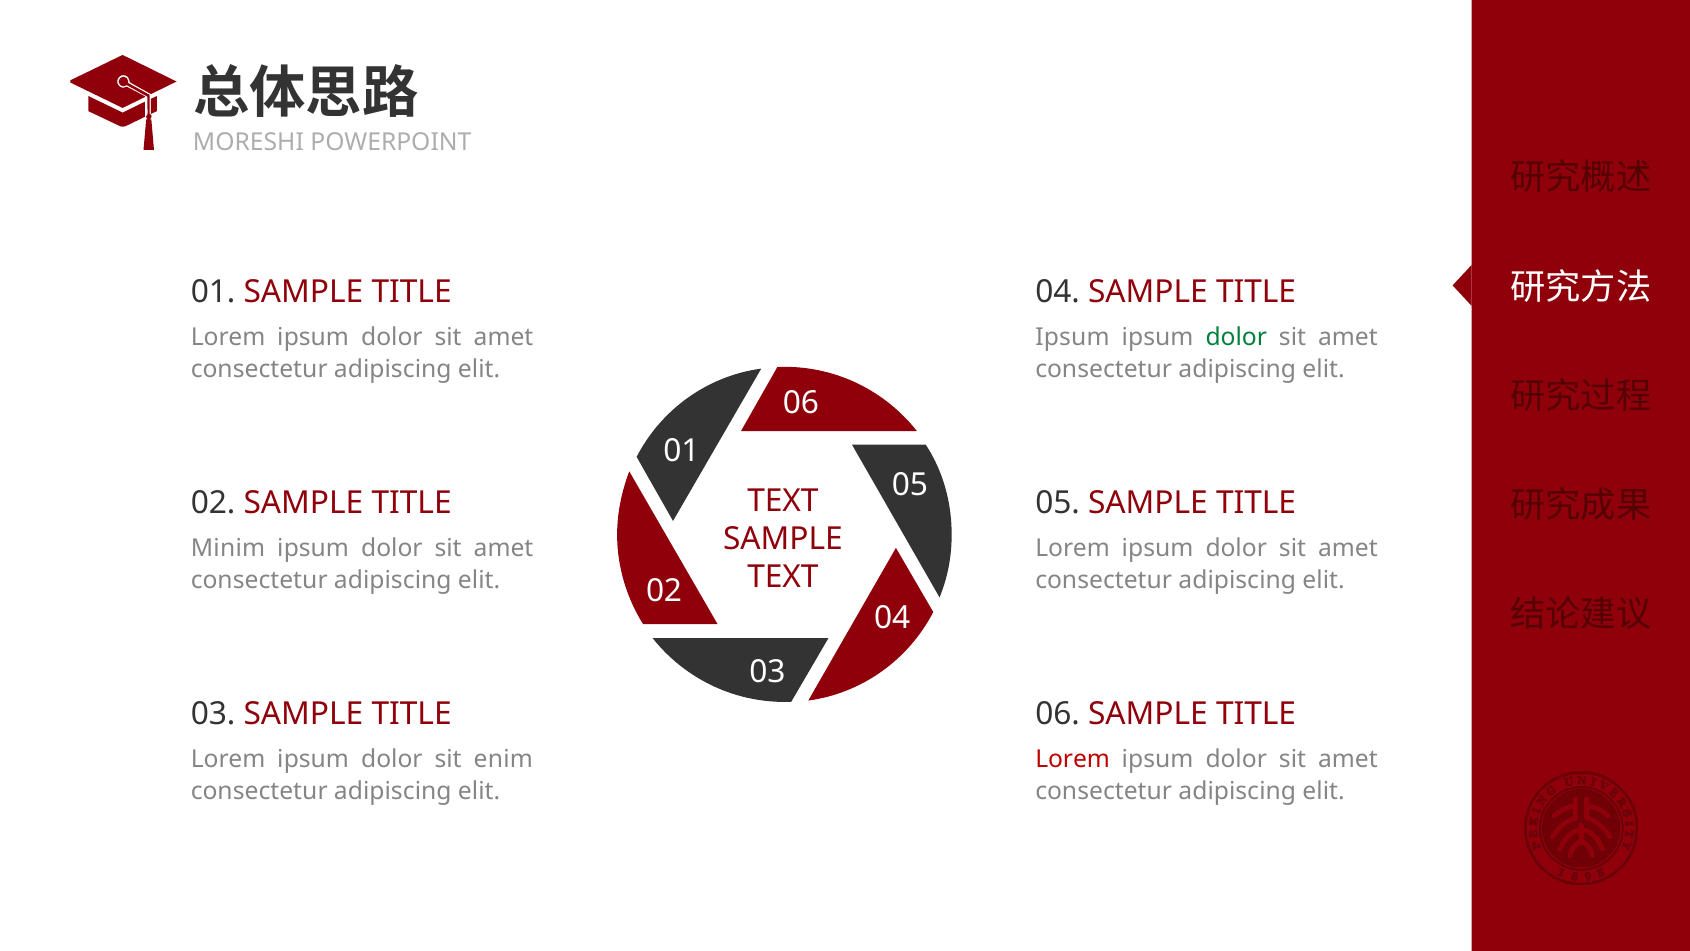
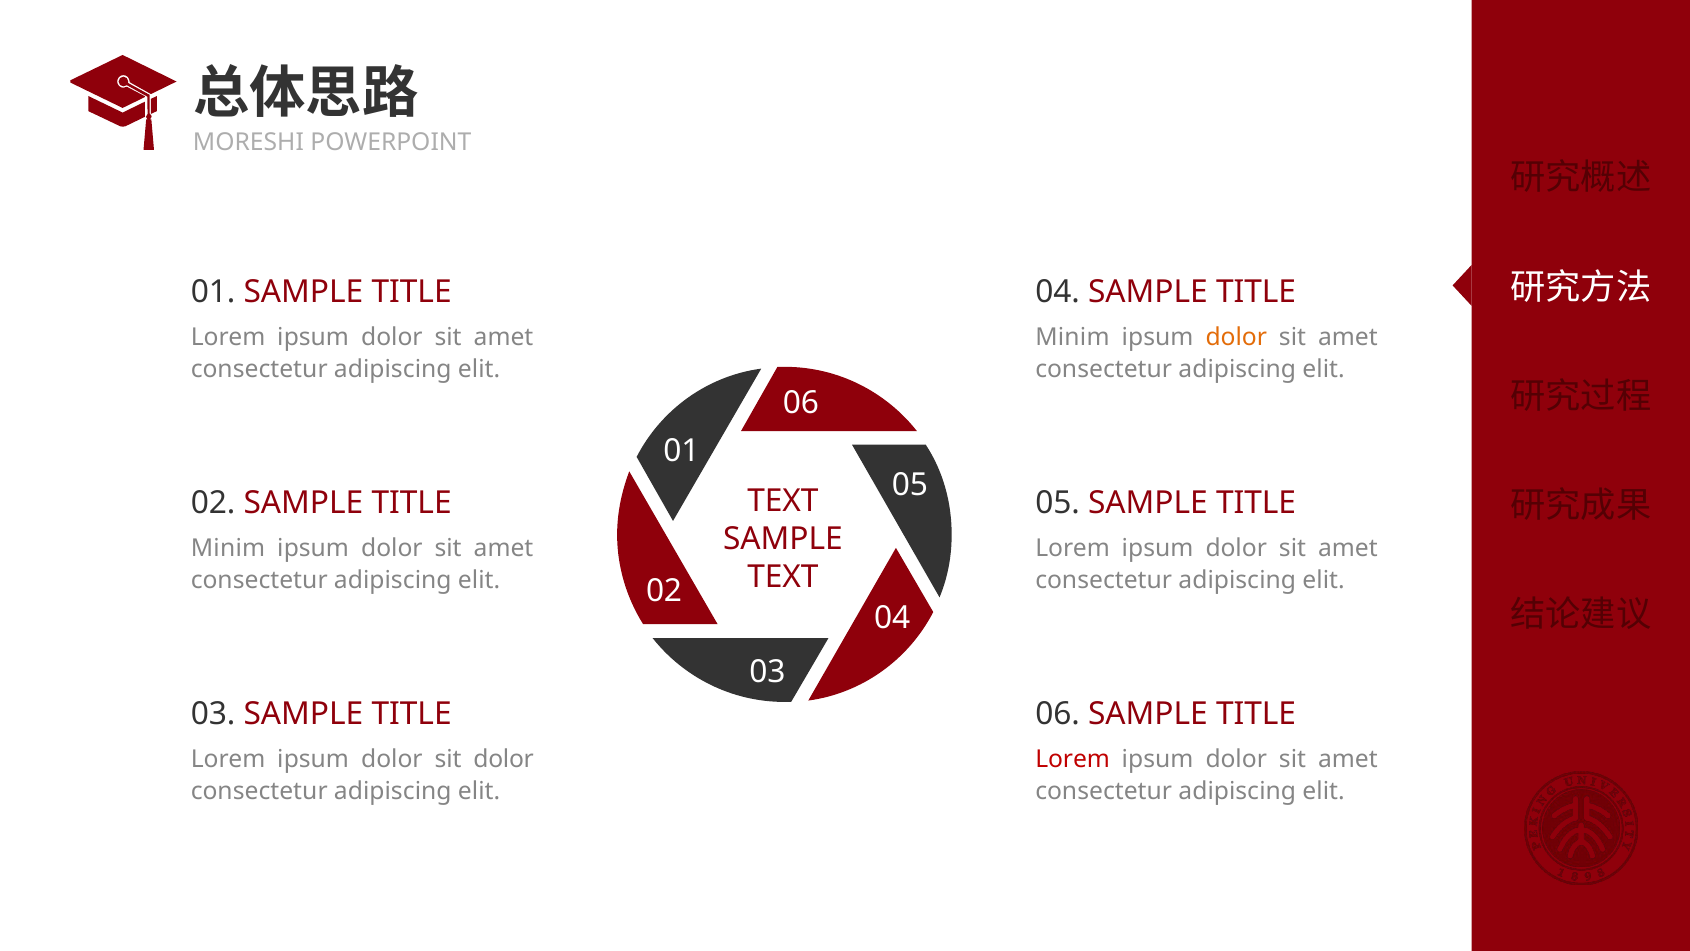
Ipsum at (1072, 337): Ipsum -> Minim
dolor at (1236, 337) colour: green -> orange
sit enim: enim -> dolor
